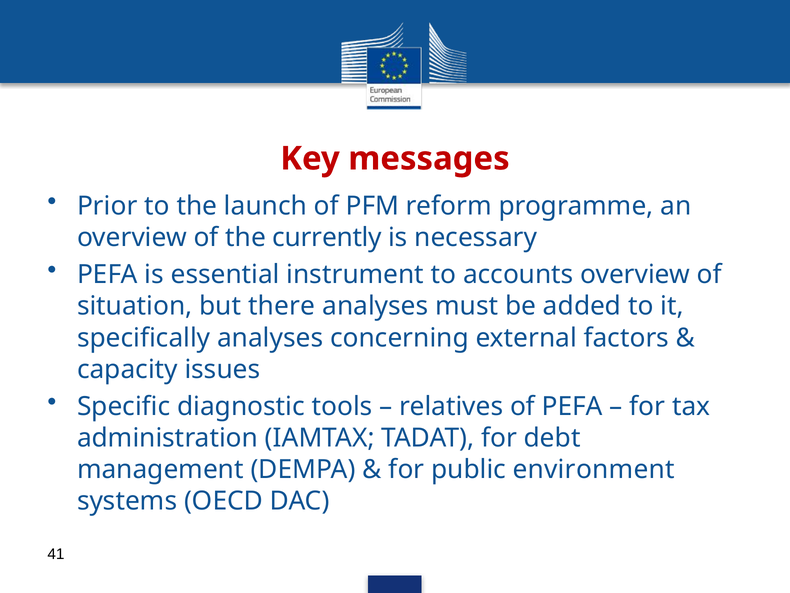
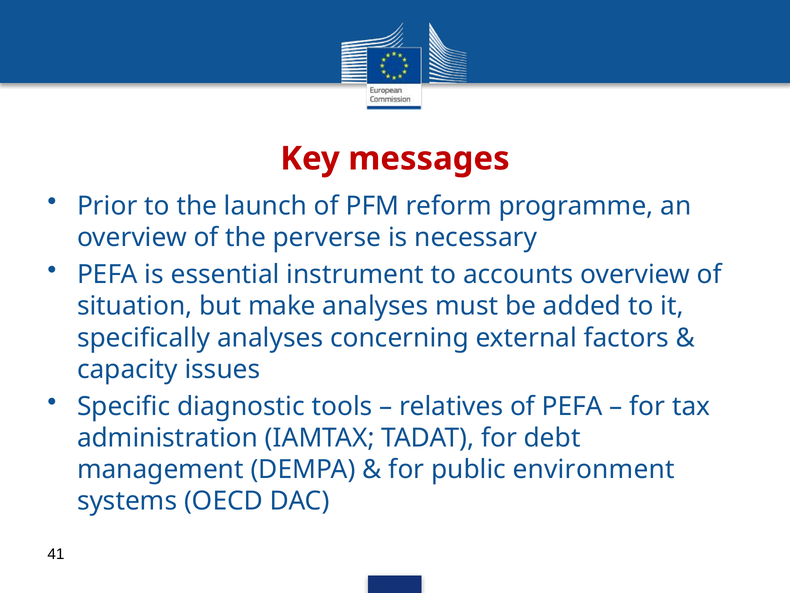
currently: currently -> perverse
there: there -> make
